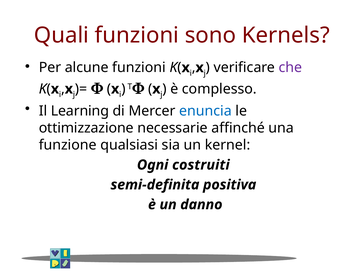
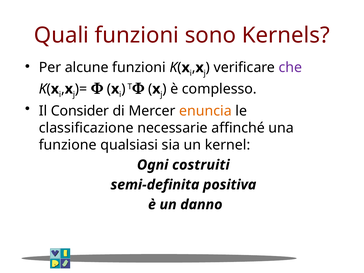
Learning: Learning -> Consider
enuncia colour: blue -> orange
ottimizzazione: ottimizzazione -> classificazione
